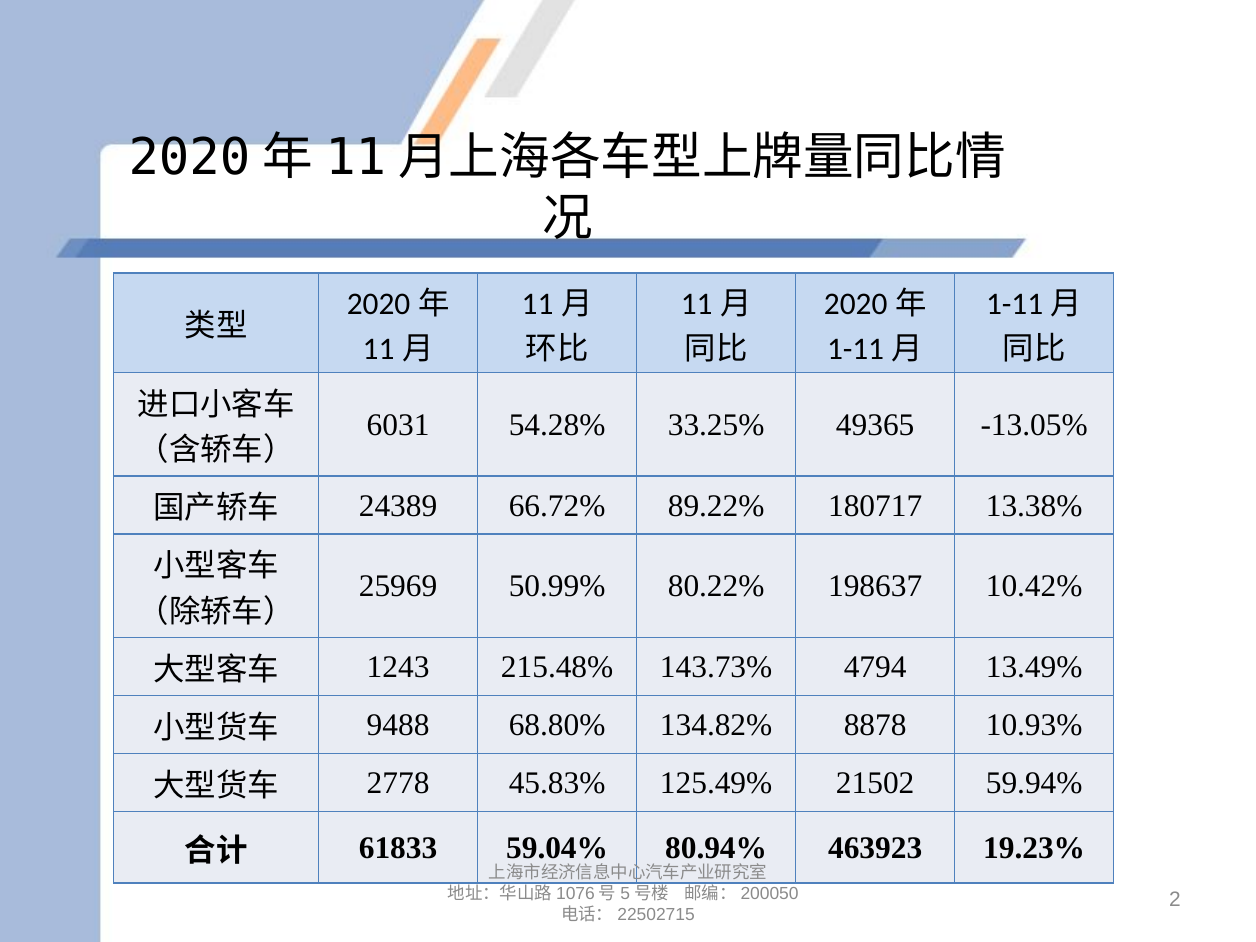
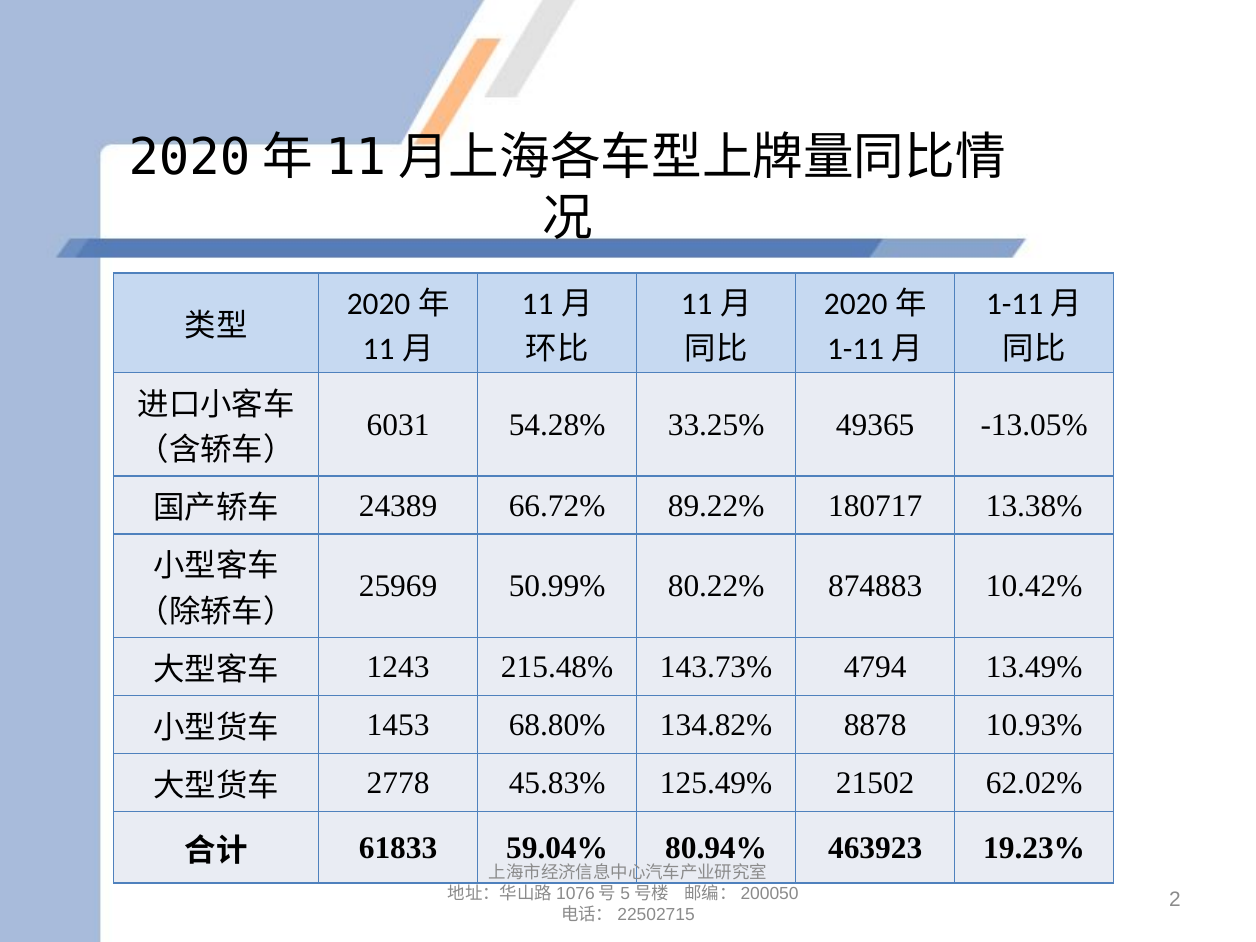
198637: 198637 -> 874883
9488: 9488 -> 1453
59.94%: 59.94% -> 62.02%
